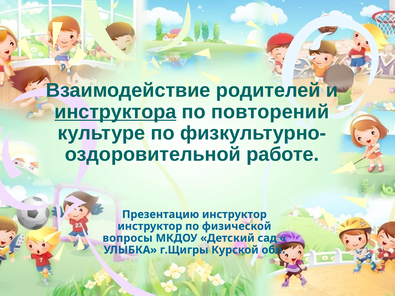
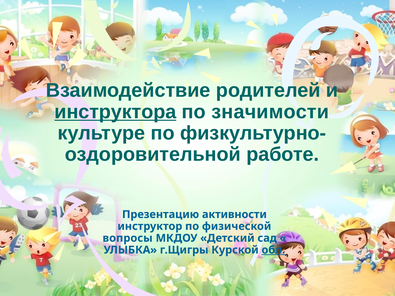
повторений: повторений -> значимости
Презентацию инструктор: инструктор -> активности
обл underline: none -> present
